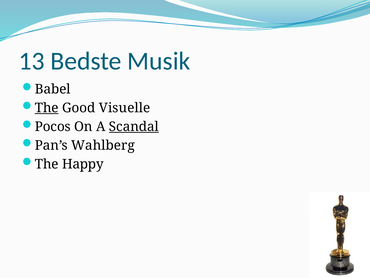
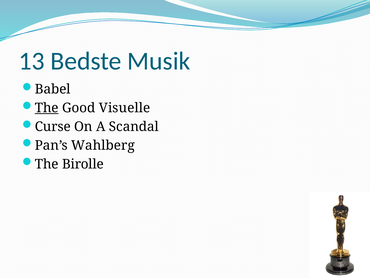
Pocos: Pocos -> Curse
Scandal underline: present -> none
Happy: Happy -> Birolle
